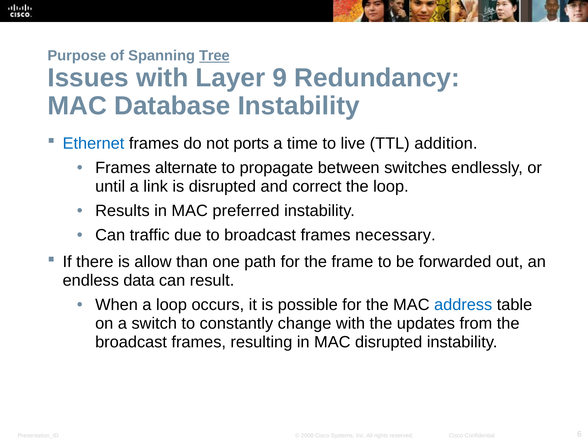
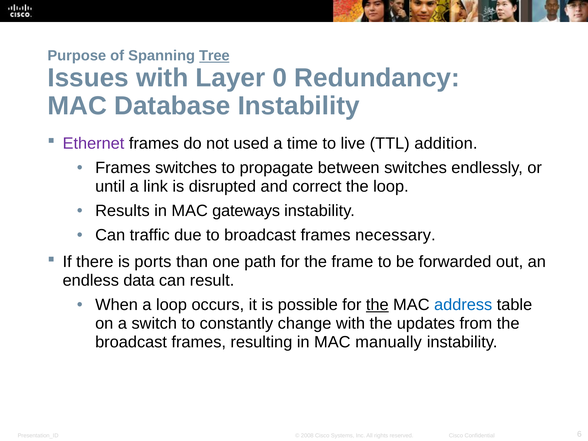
9: 9 -> 0
Ethernet colour: blue -> purple
ports: ports -> used
Frames alternate: alternate -> switches
preferred: preferred -> gateways
allow: allow -> ports
the at (377, 305) underline: none -> present
MAC disrupted: disrupted -> manually
